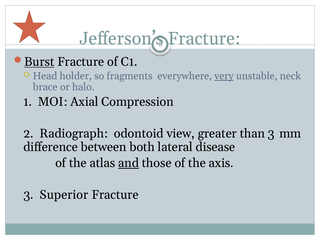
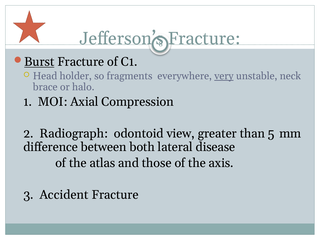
than 3: 3 -> 5
and underline: present -> none
Superior: Superior -> Accident
